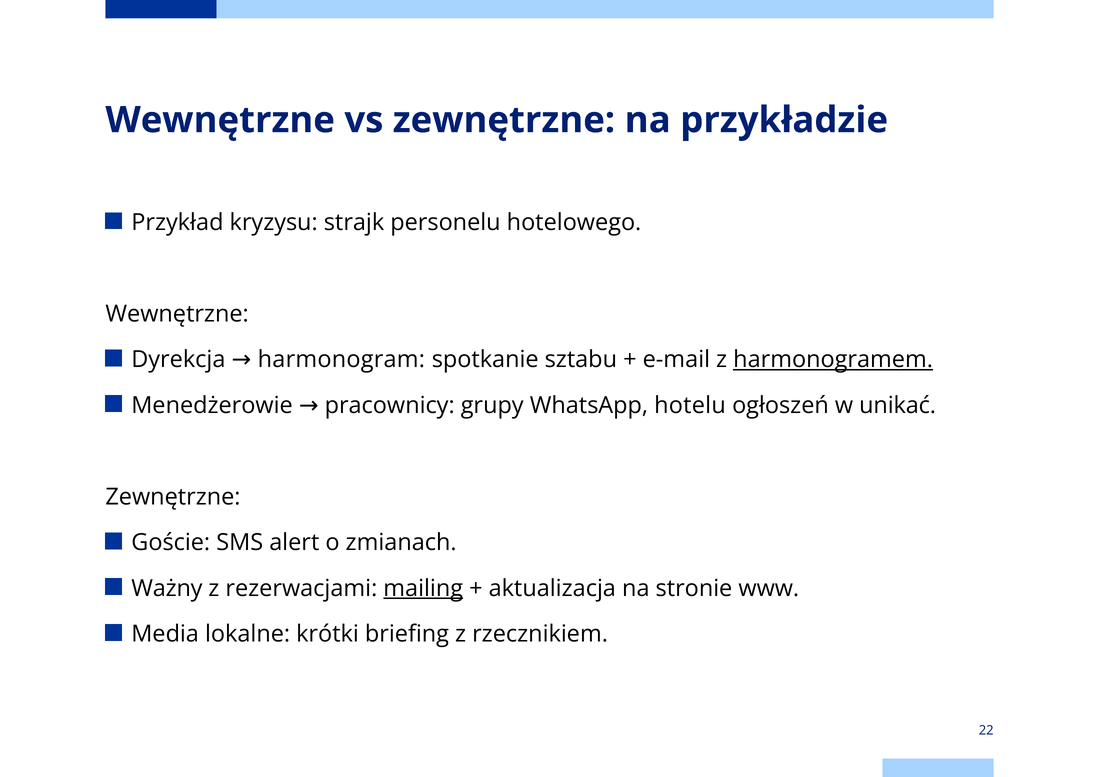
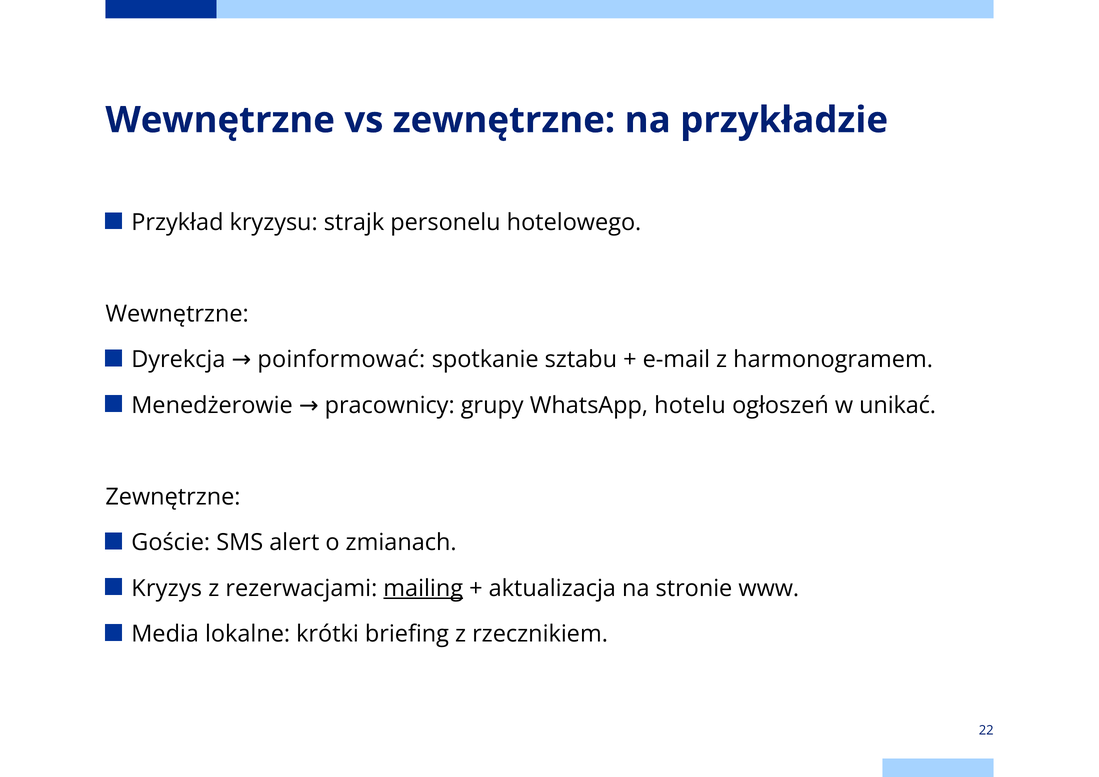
harmonogram: harmonogram -> poinformować
harmonogramem underline: present -> none
Ważny: Ważny -> Kryzys
